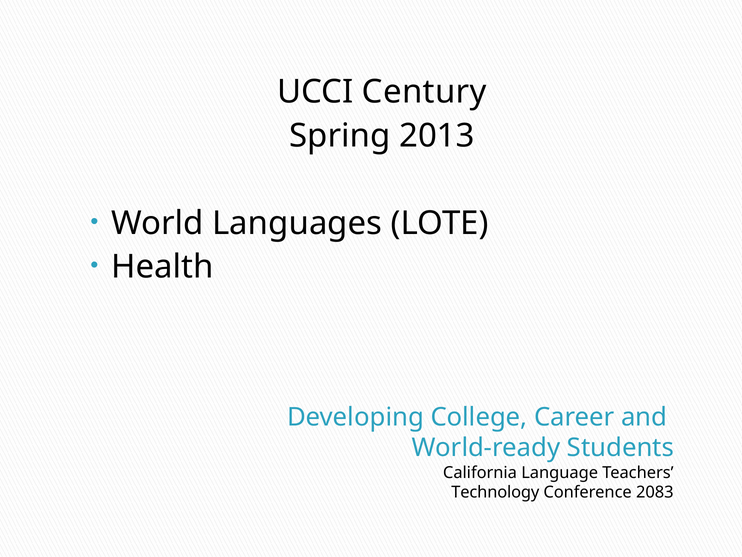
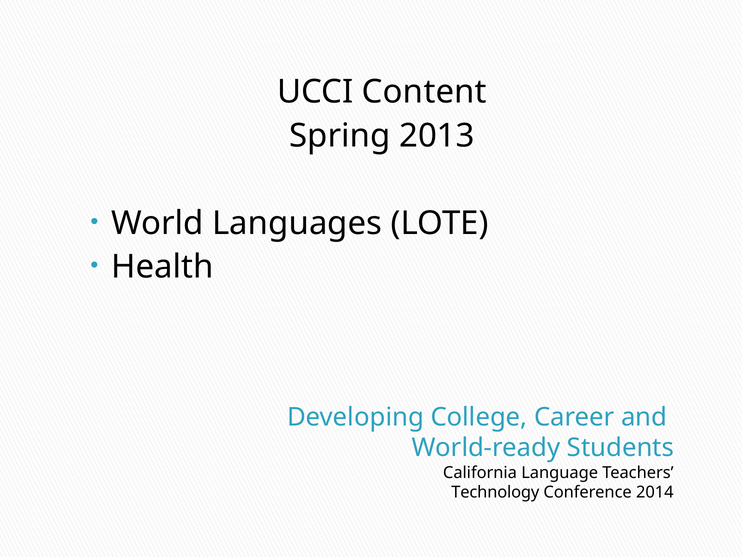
Century: Century -> Content
2083: 2083 -> 2014
